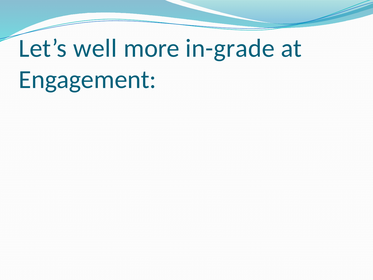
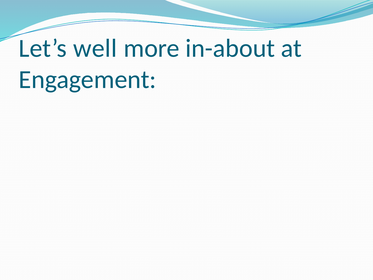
in-grade: in-grade -> in-about
